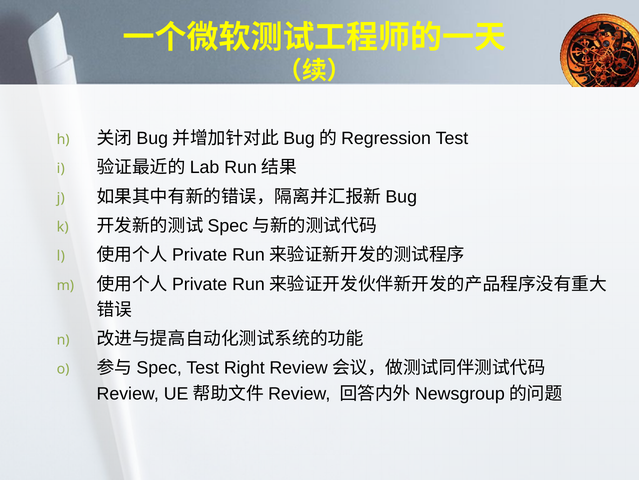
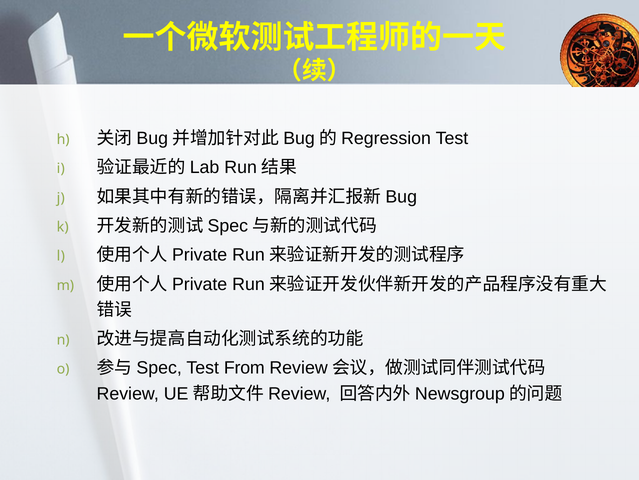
Right: Right -> From
